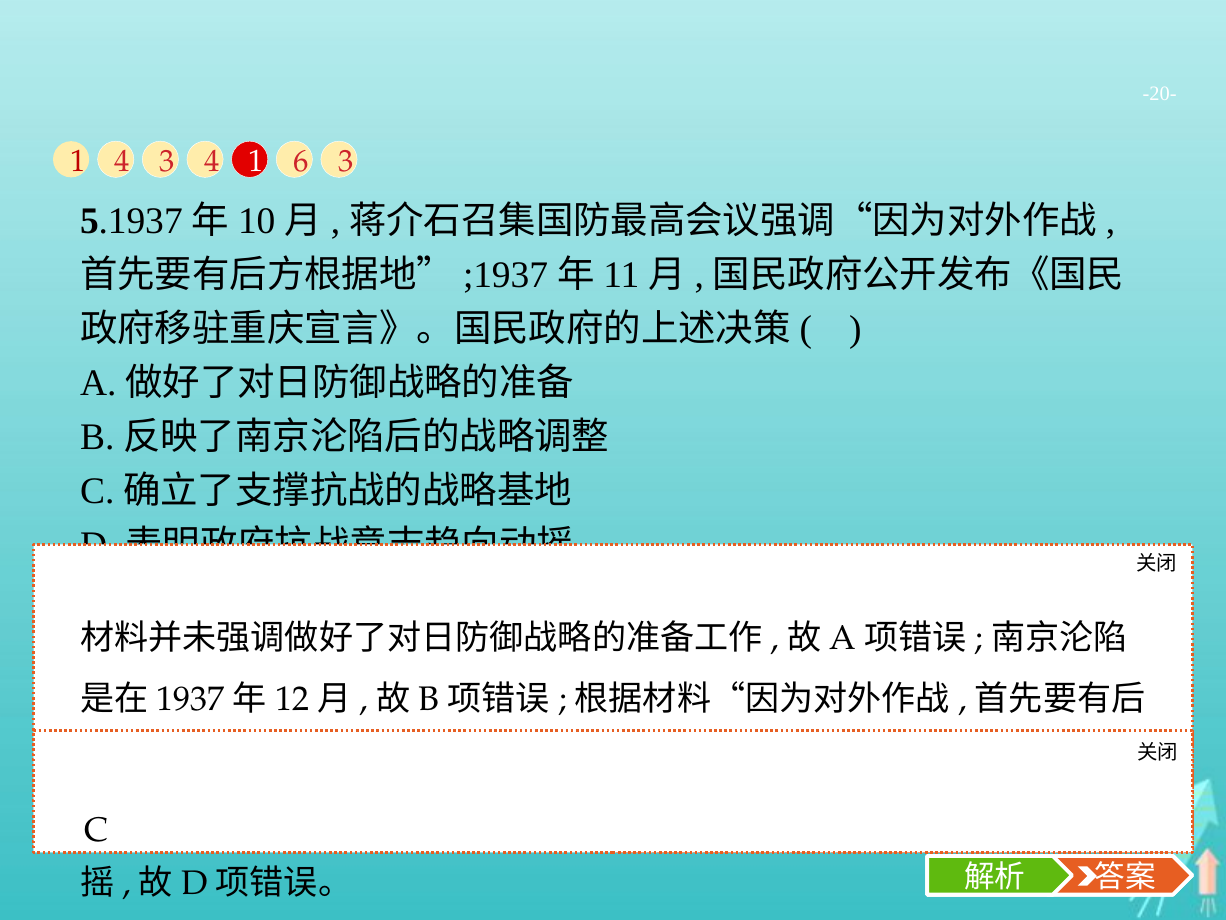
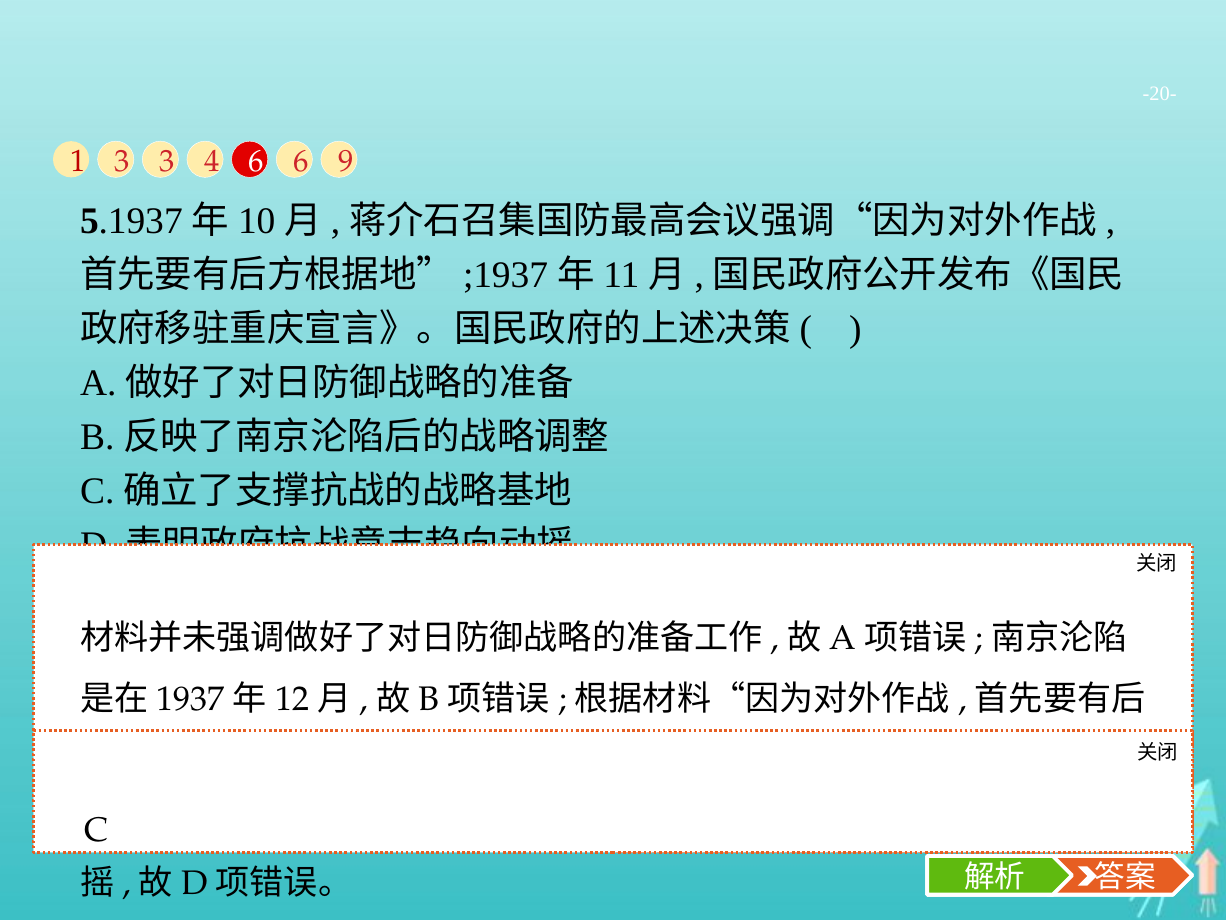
1 4: 4 -> 3
4 1: 1 -> 6
6 3: 3 -> 9
